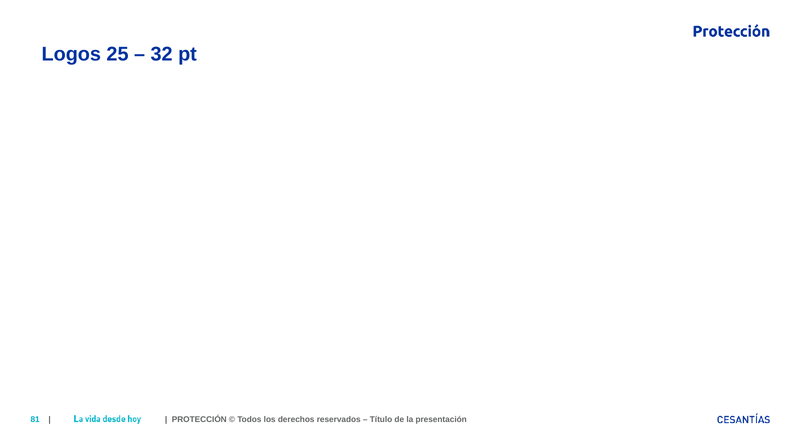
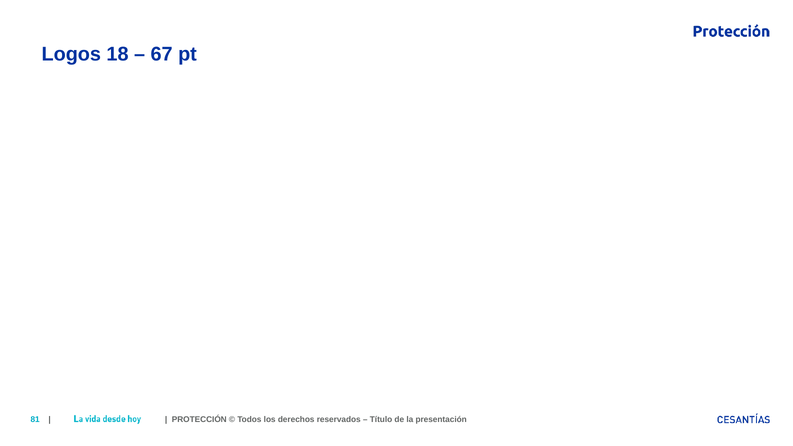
25: 25 -> 18
32: 32 -> 67
